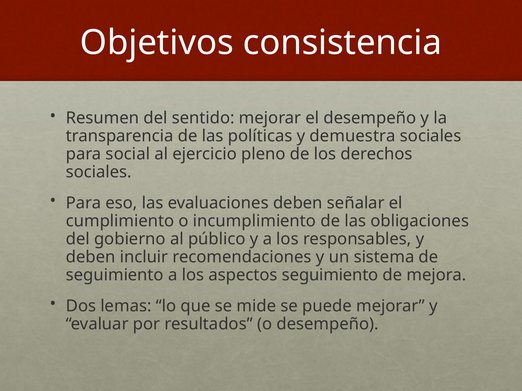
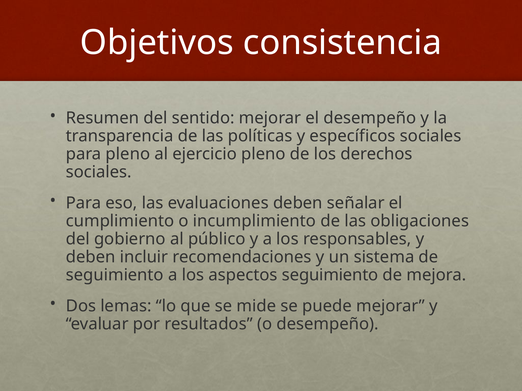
demuestra: demuestra -> específicos
para social: social -> pleno
